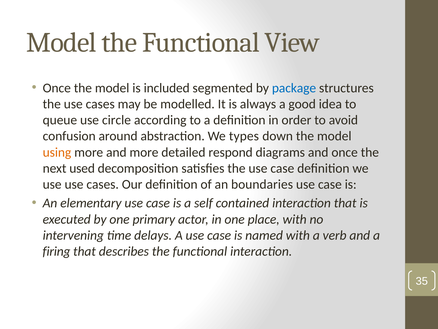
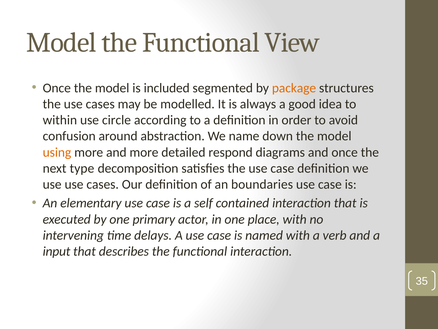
package colour: blue -> orange
queue: queue -> within
types: types -> name
used: used -> type
firing: firing -> input
